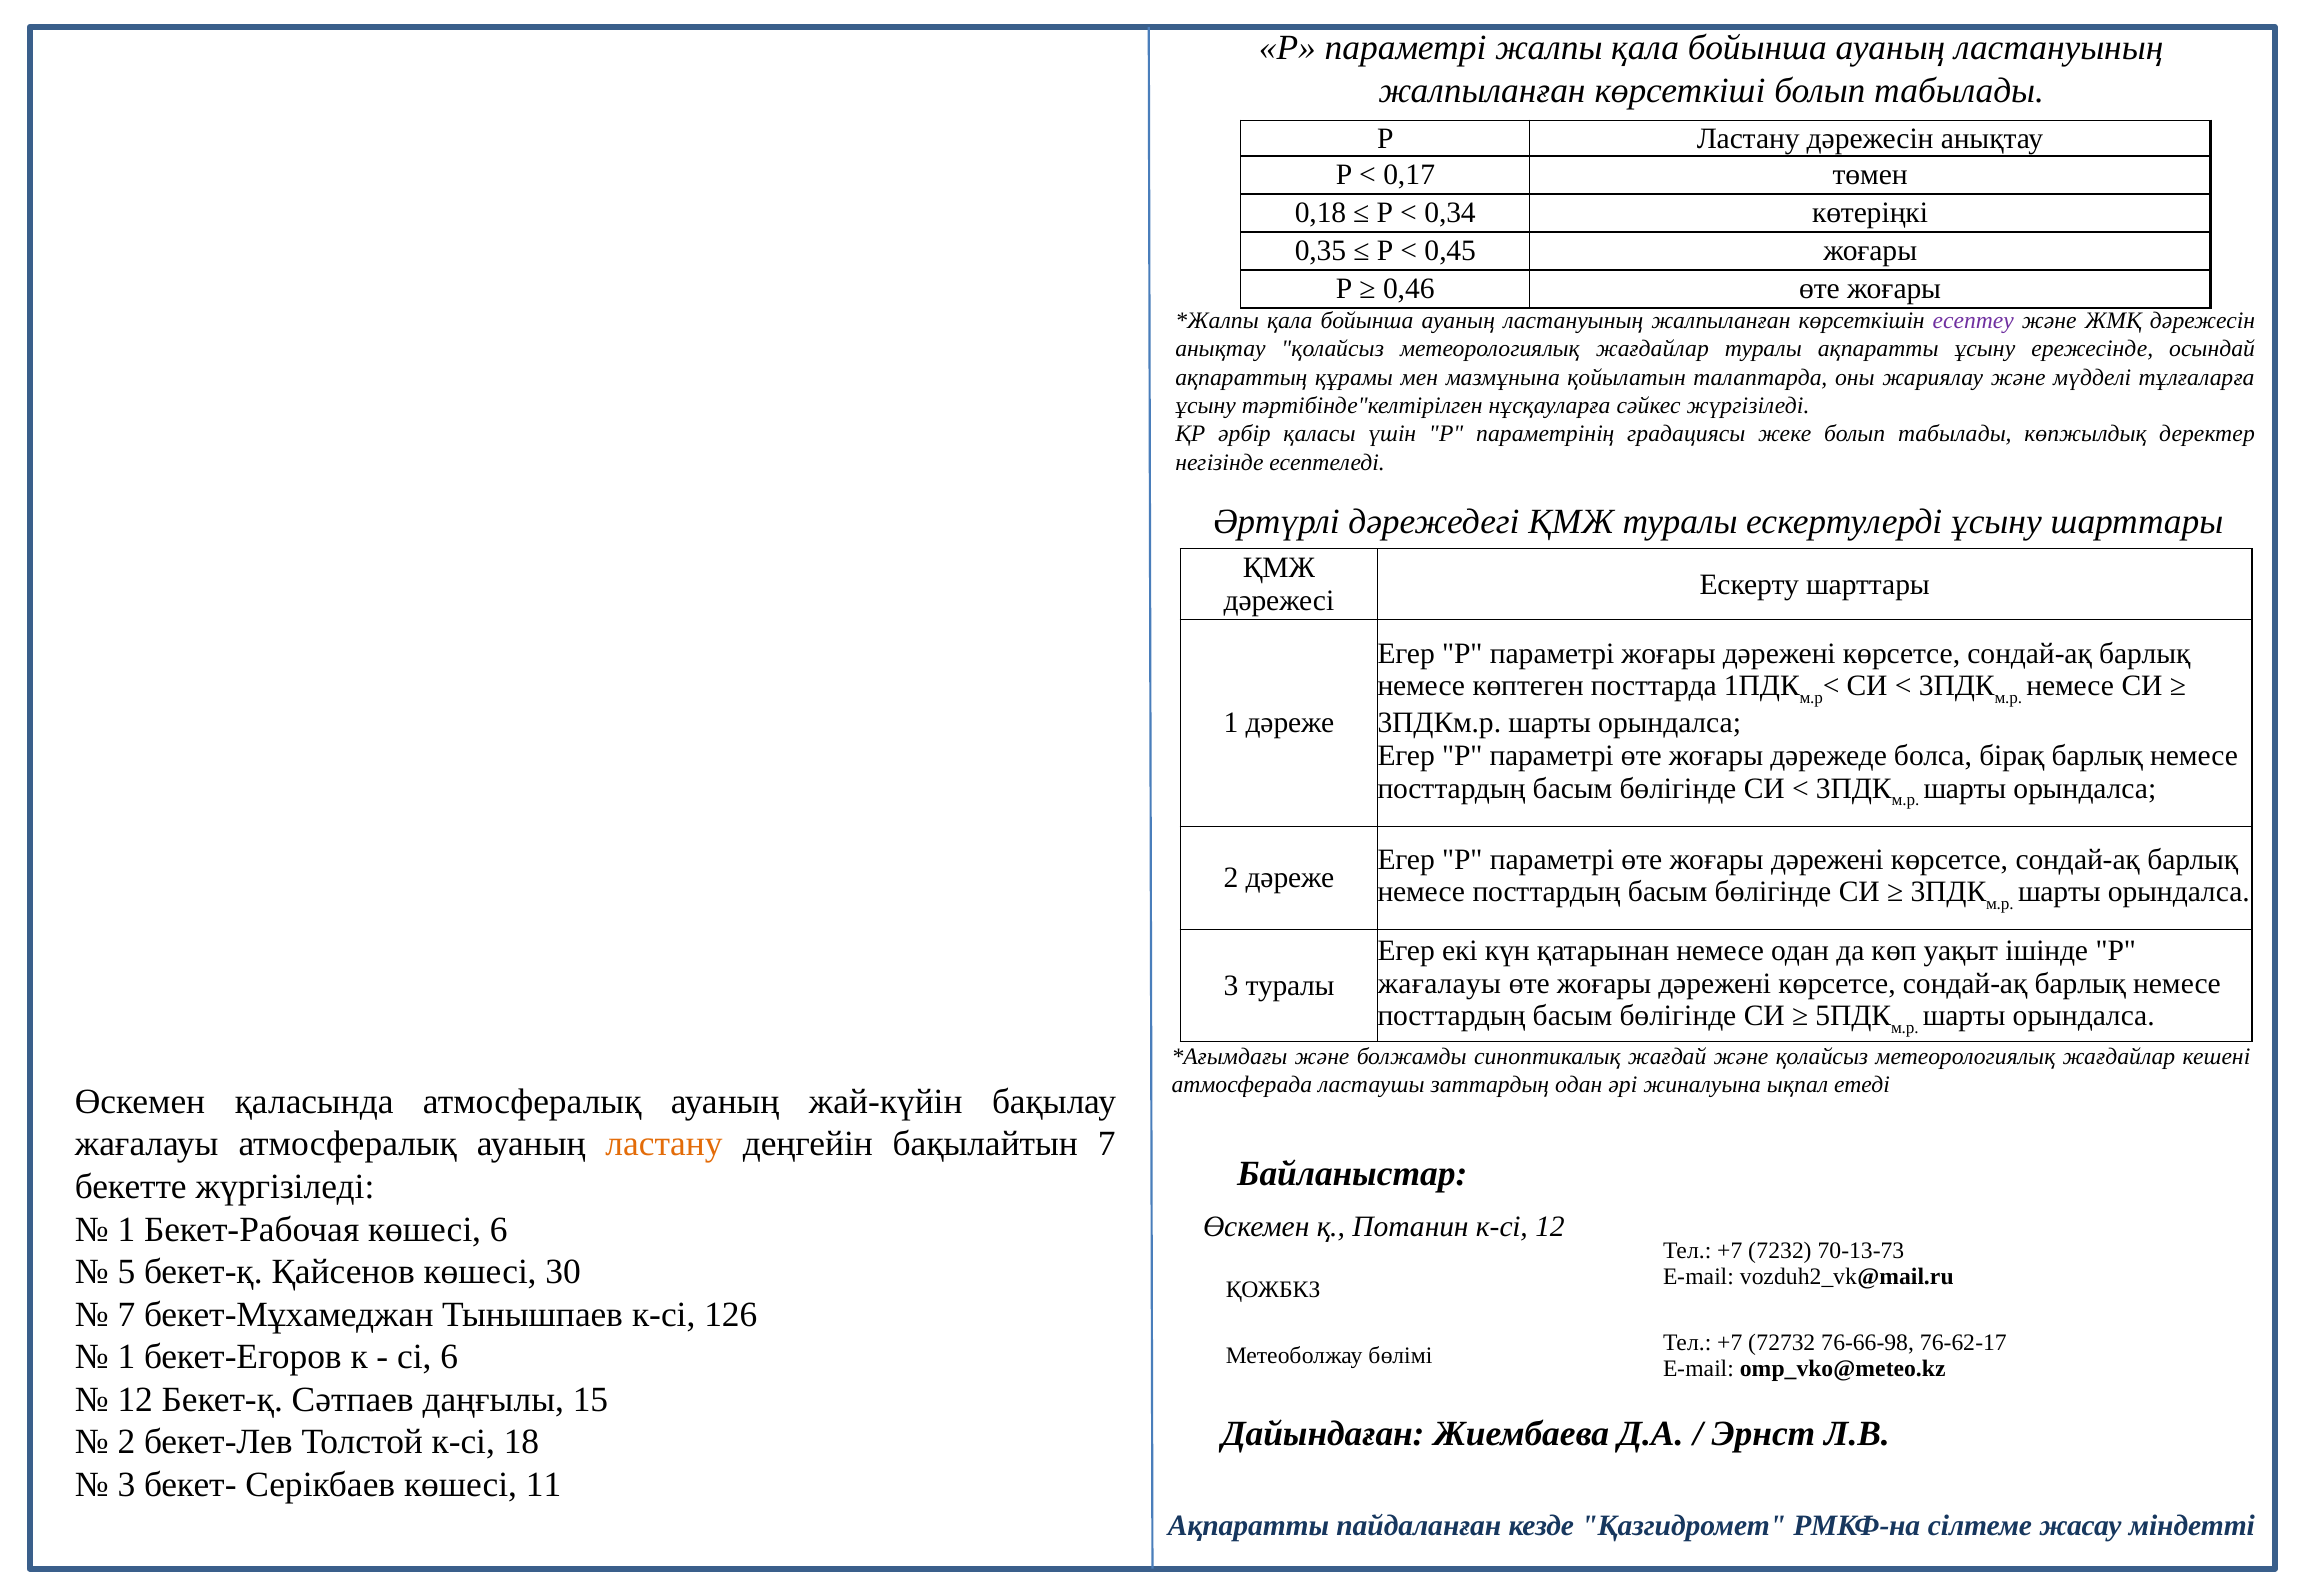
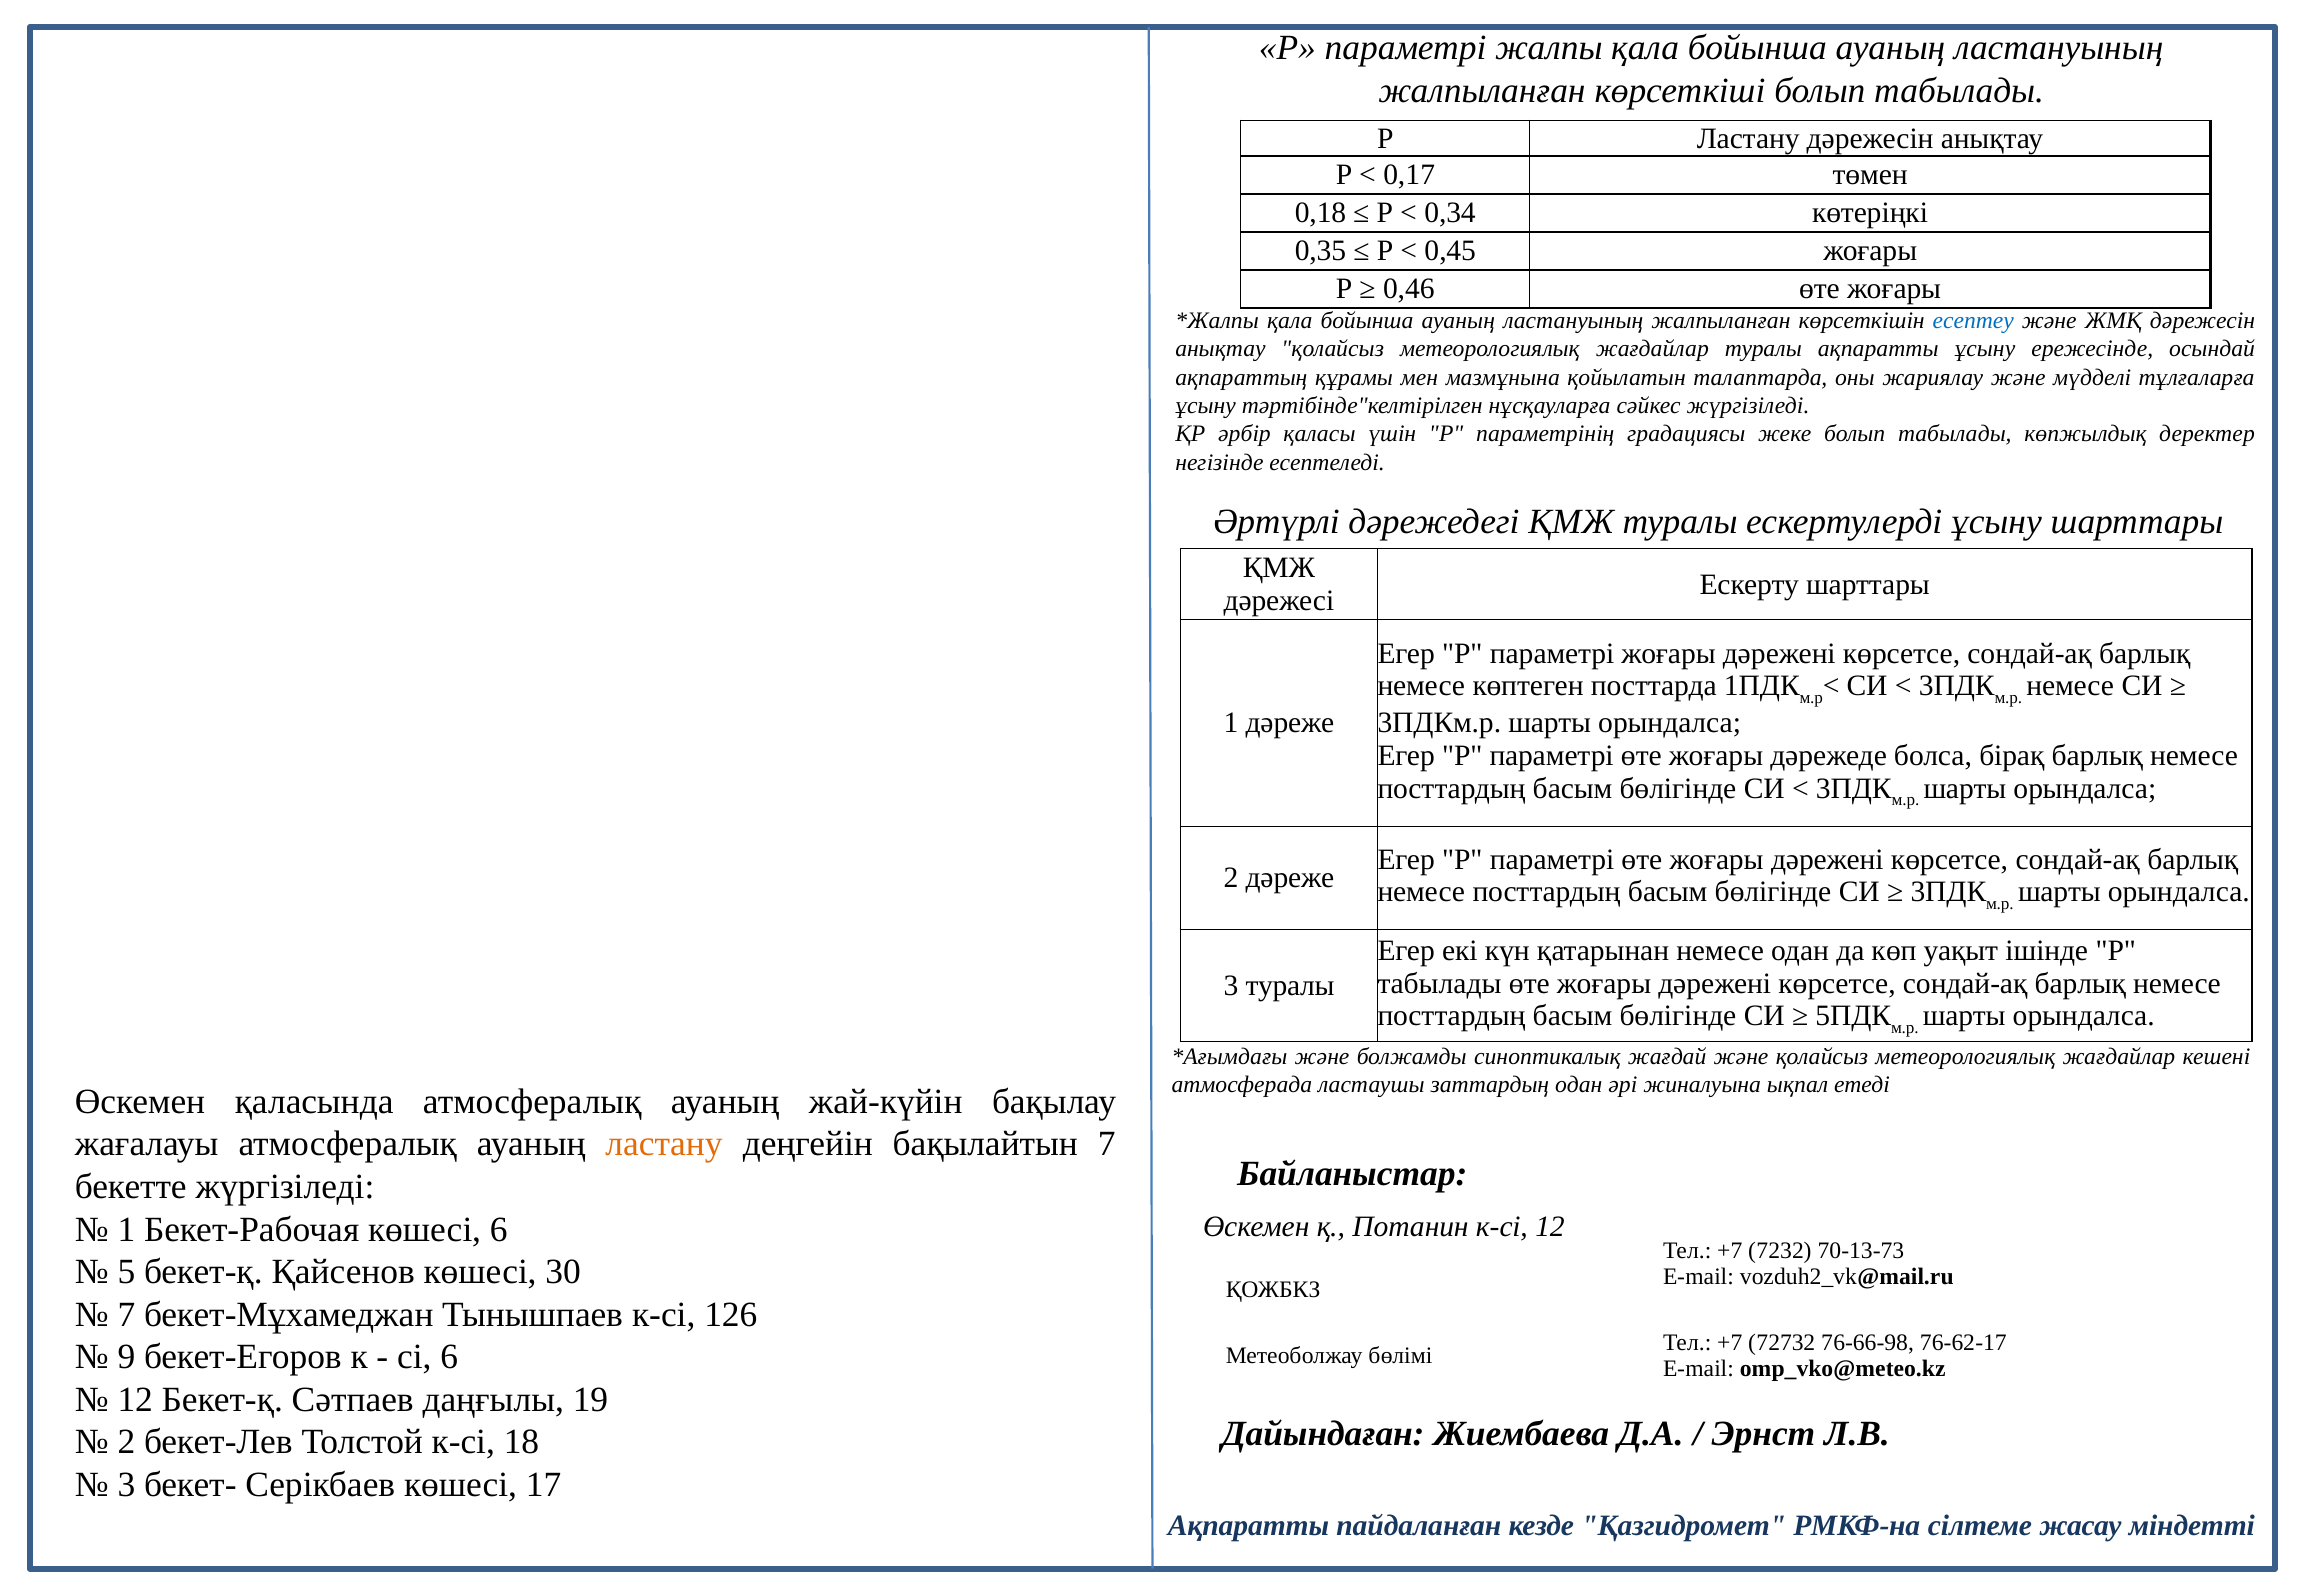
есептеу colour: purple -> blue
жағалауы at (1439, 983): жағалауы -> табылады
1 at (126, 1357): 1 -> 9
15: 15 -> 19
11: 11 -> 17
